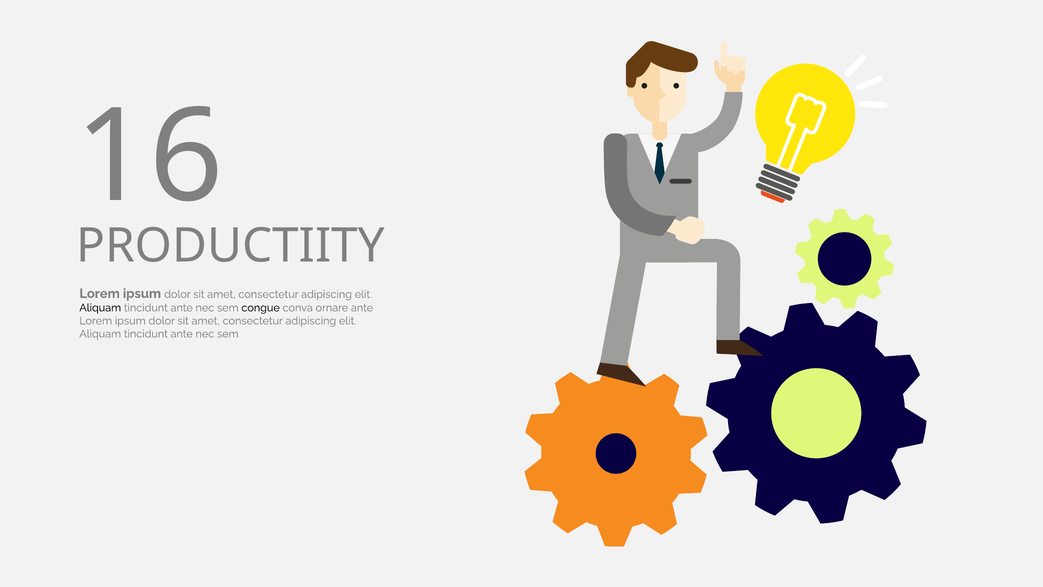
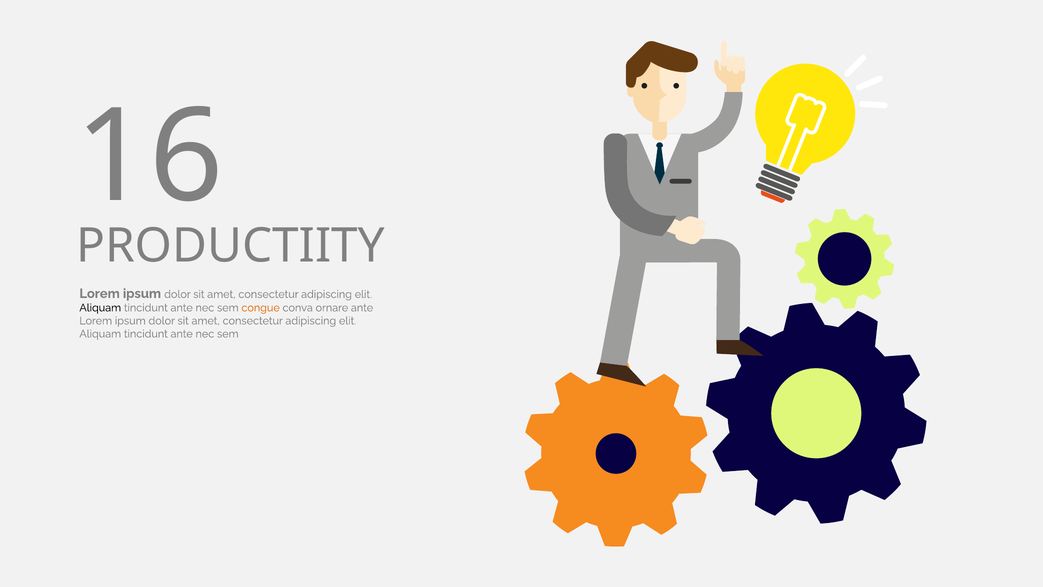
congue colour: black -> orange
